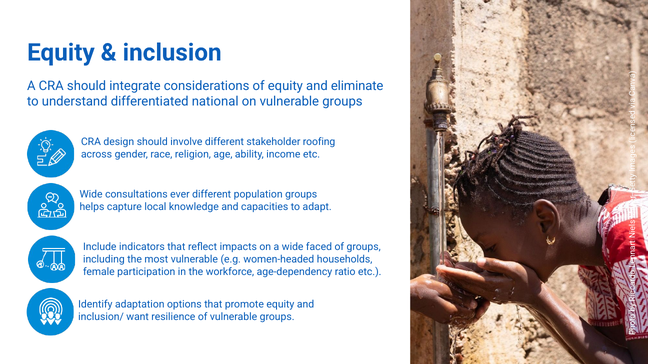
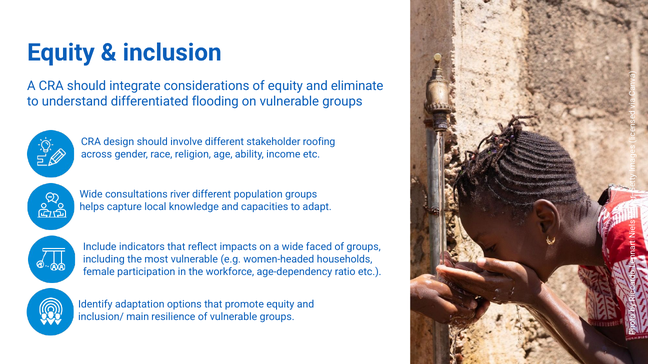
national: national -> flooding
ever: ever -> river
want: want -> main
